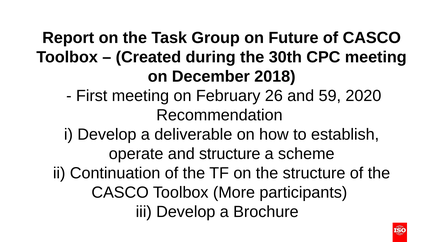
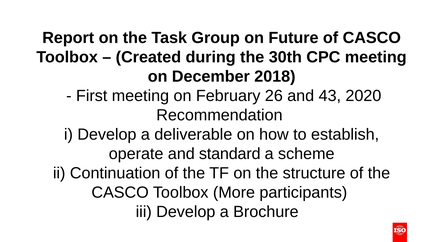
59: 59 -> 43
and structure: structure -> standard
